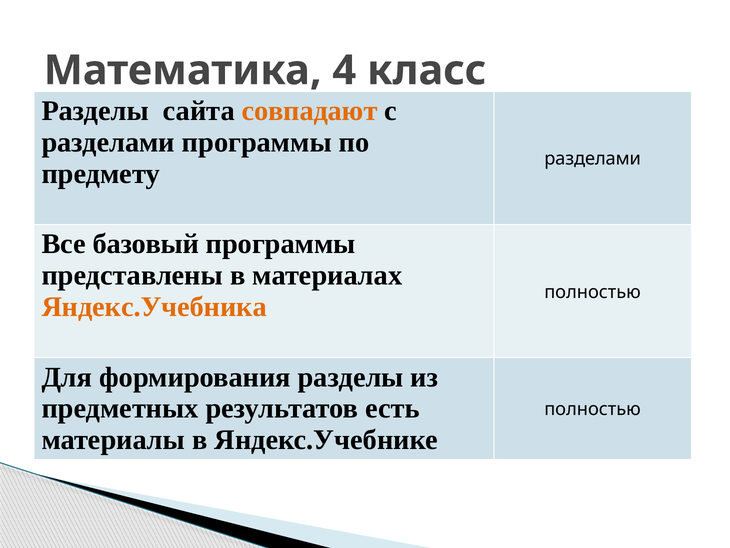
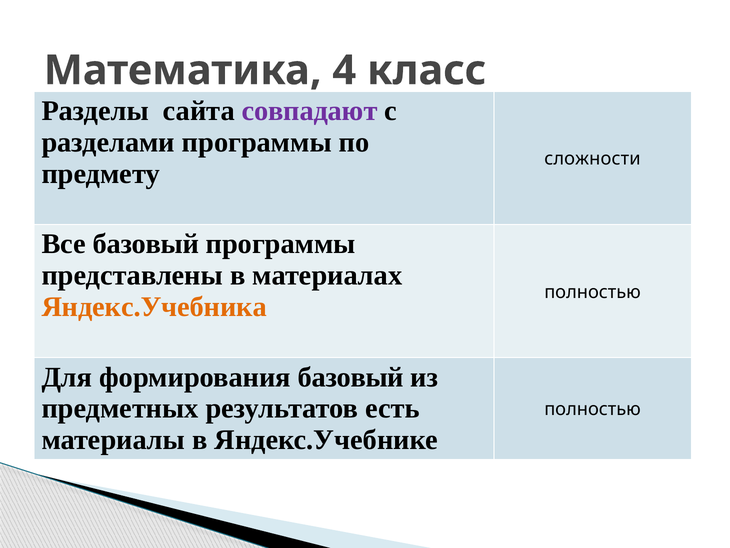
совпадают colour: orange -> purple
предмету разделами: разделами -> сложности
формирования разделы: разделы -> базовый
